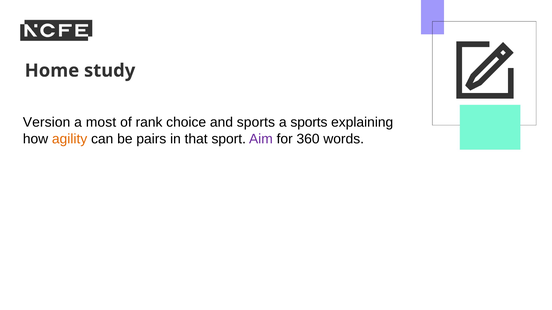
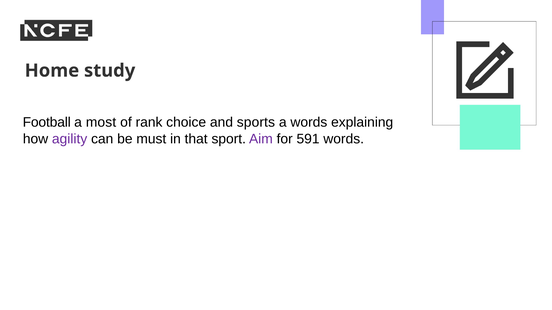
Version: Version -> Football
a sports: sports -> words
agility colour: orange -> purple
pairs: pairs -> must
360: 360 -> 591
